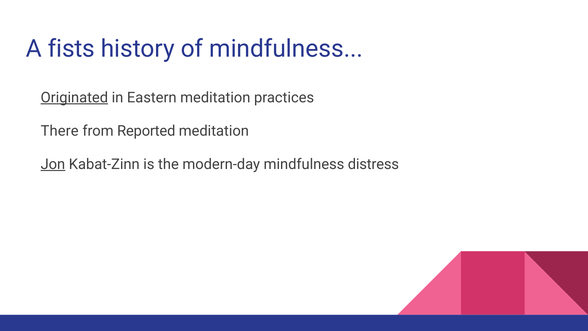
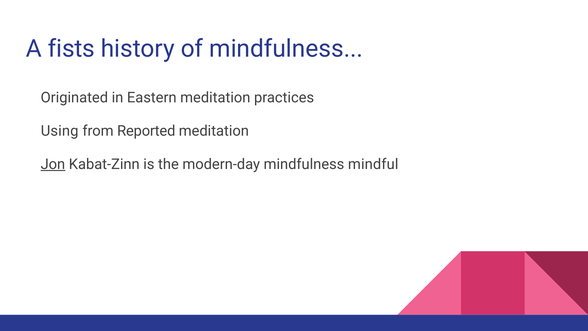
Originated underline: present -> none
There: There -> Using
distress: distress -> mindful
